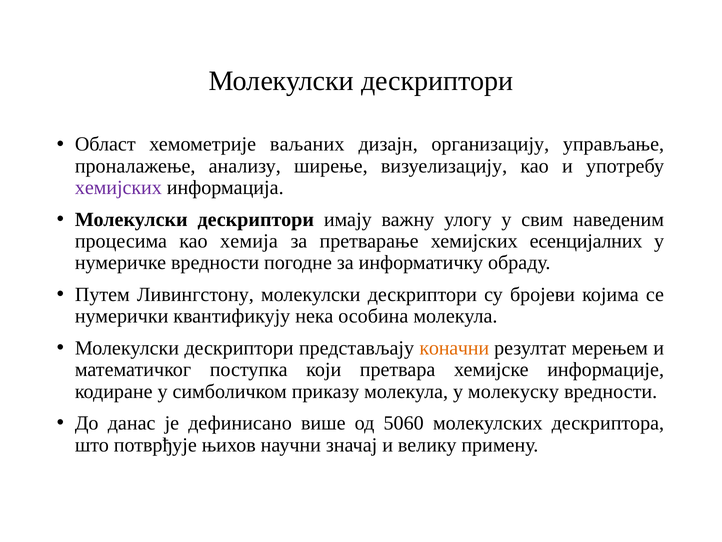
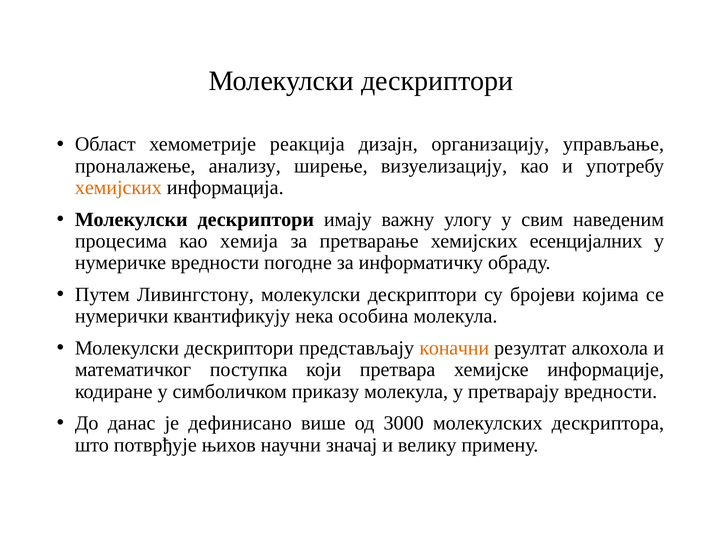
ваљаних: ваљаних -> реакција
хемијских at (118, 187) colour: purple -> orange
мерењем: мерењем -> алкохола
молекуску: молекуску -> претварају
5060: 5060 -> 3000
